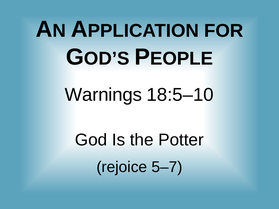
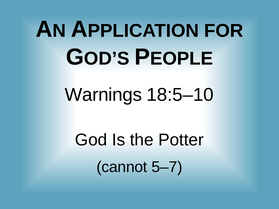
rejoice: rejoice -> cannot
